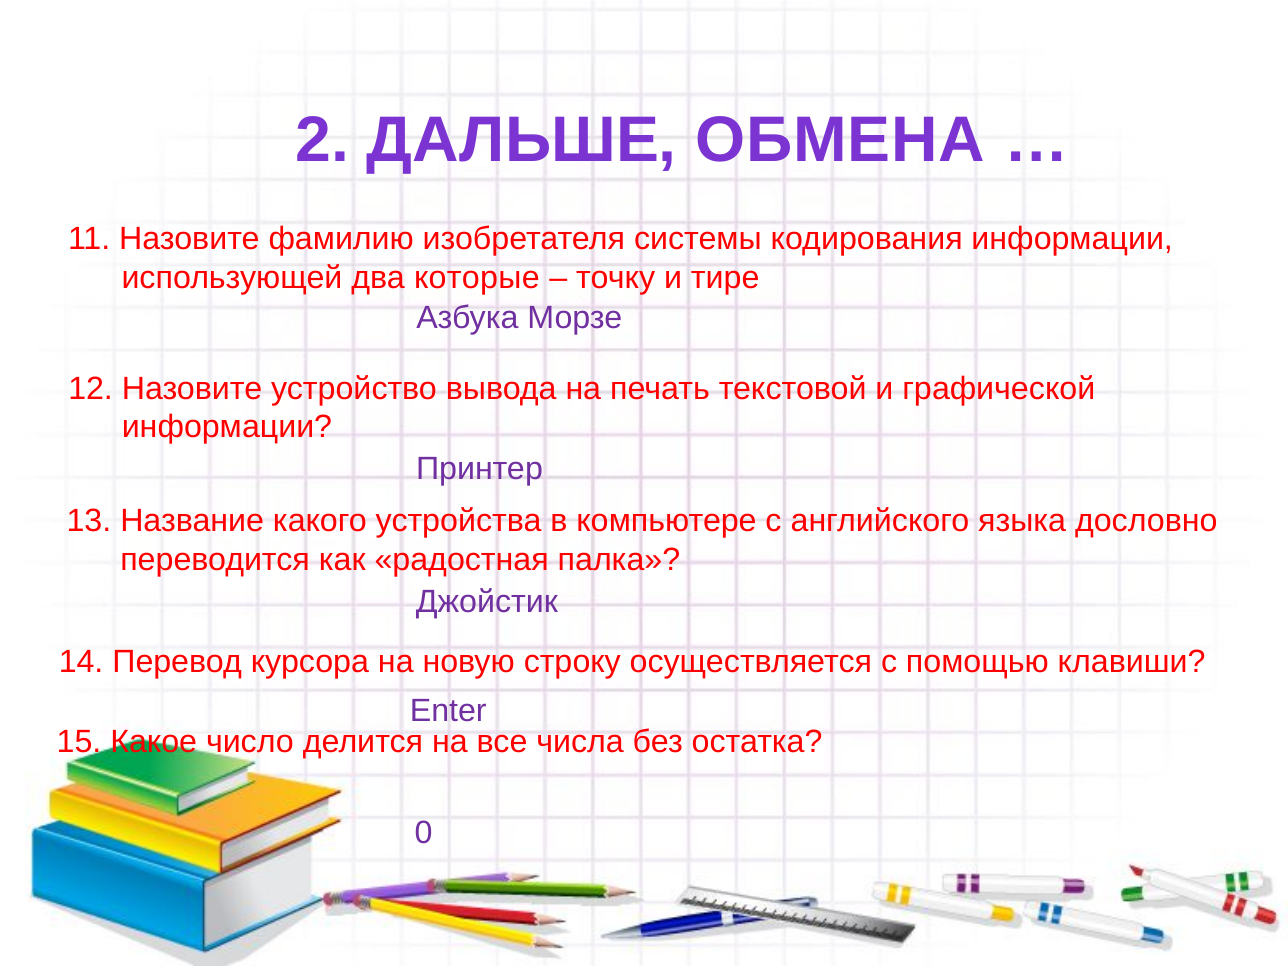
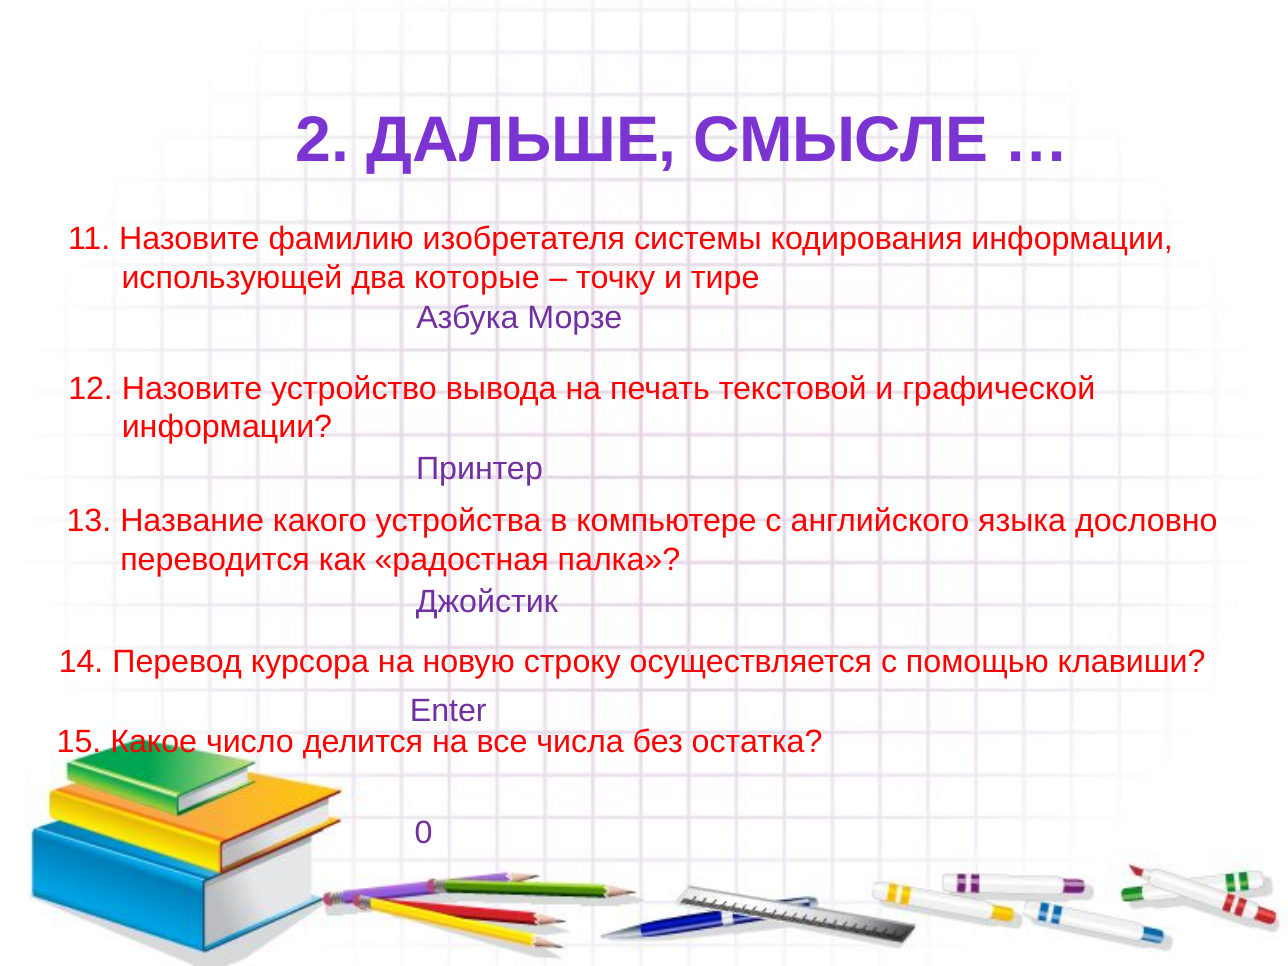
ОБМЕНА: ОБМЕНА -> СМЫСЛЕ
